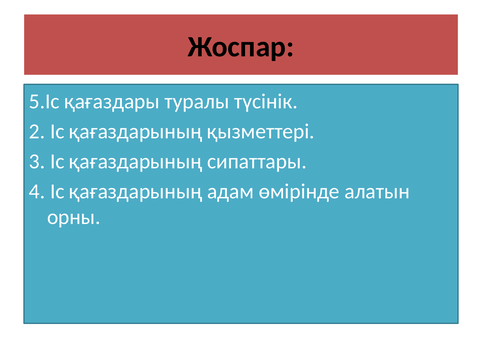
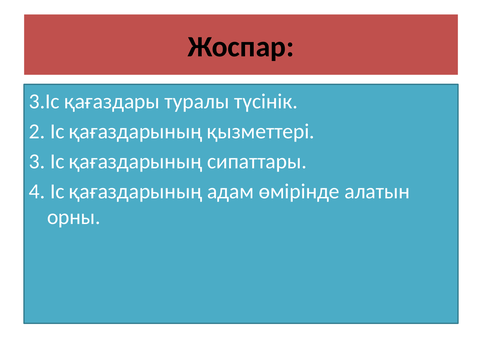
5.Іс: 5.Іс -> 3.Іс
